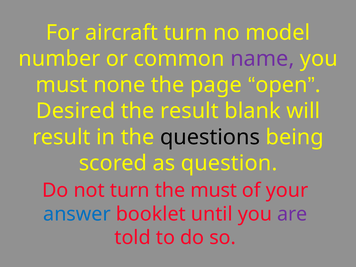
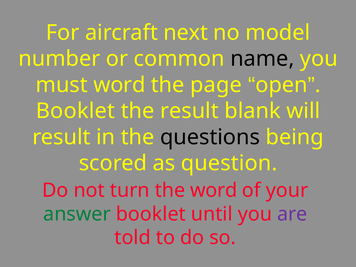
aircraft turn: turn -> next
name colour: purple -> black
must none: none -> word
Desired at (76, 111): Desired -> Booklet
the must: must -> word
answer colour: blue -> green
